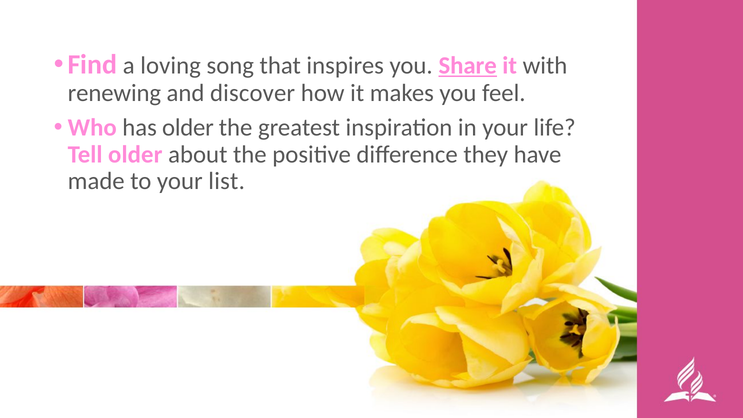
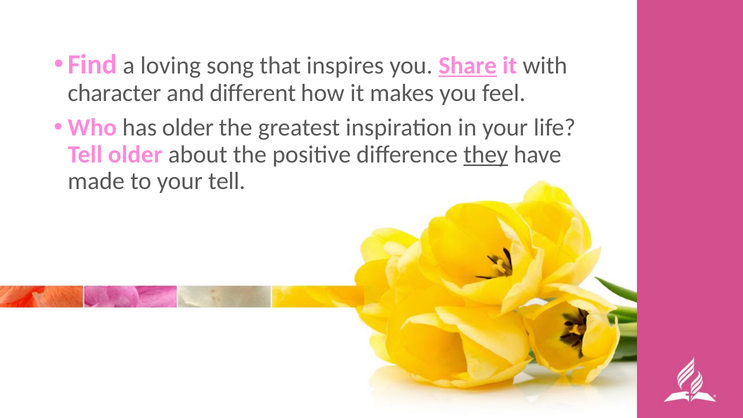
renewing: renewing -> character
discover: discover -> different
they underline: none -> present
your list: list -> tell
